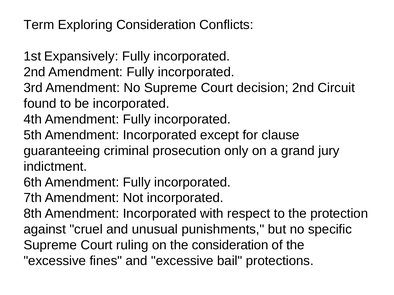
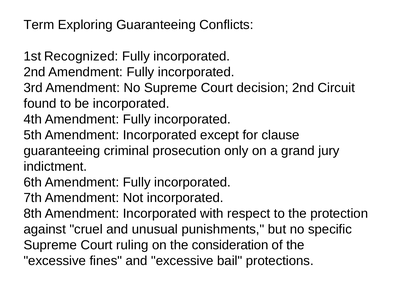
Exploring Consideration: Consideration -> Guaranteeing
Expansively: Expansively -> Recognized
